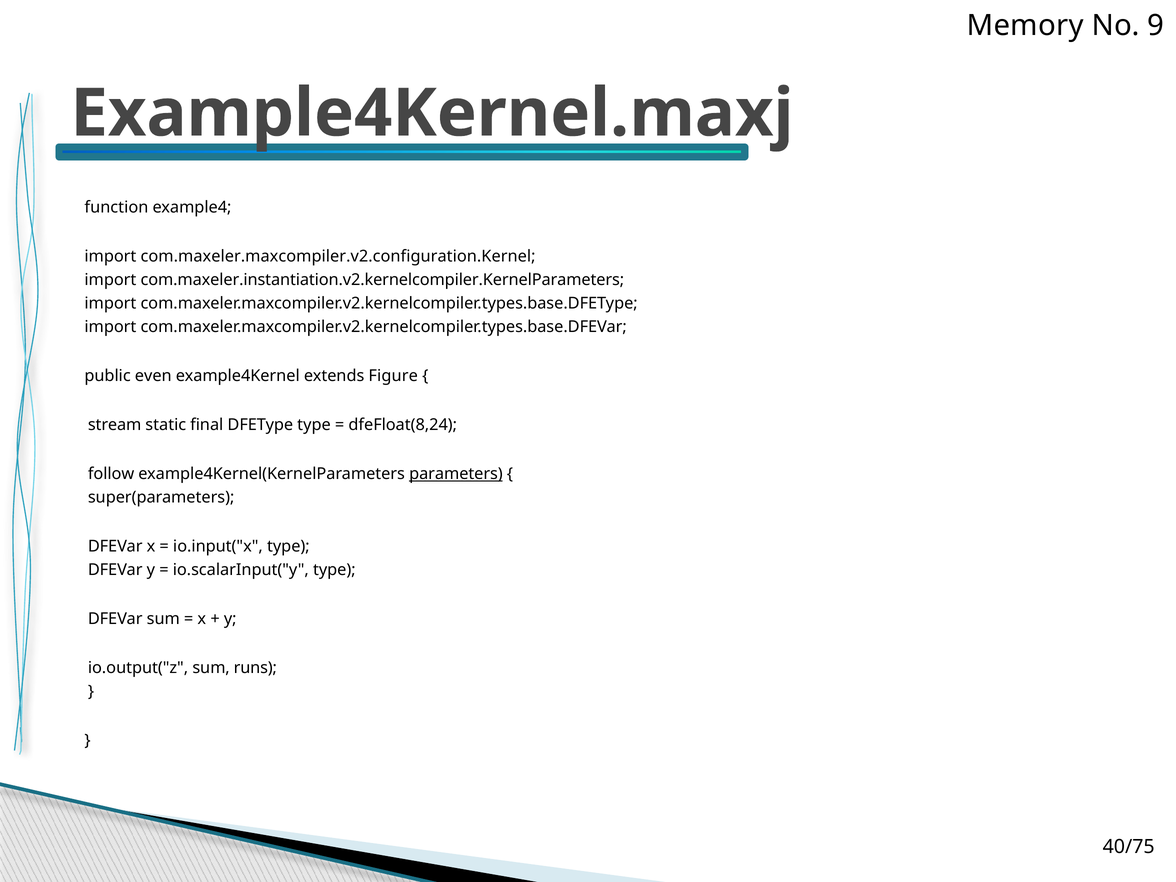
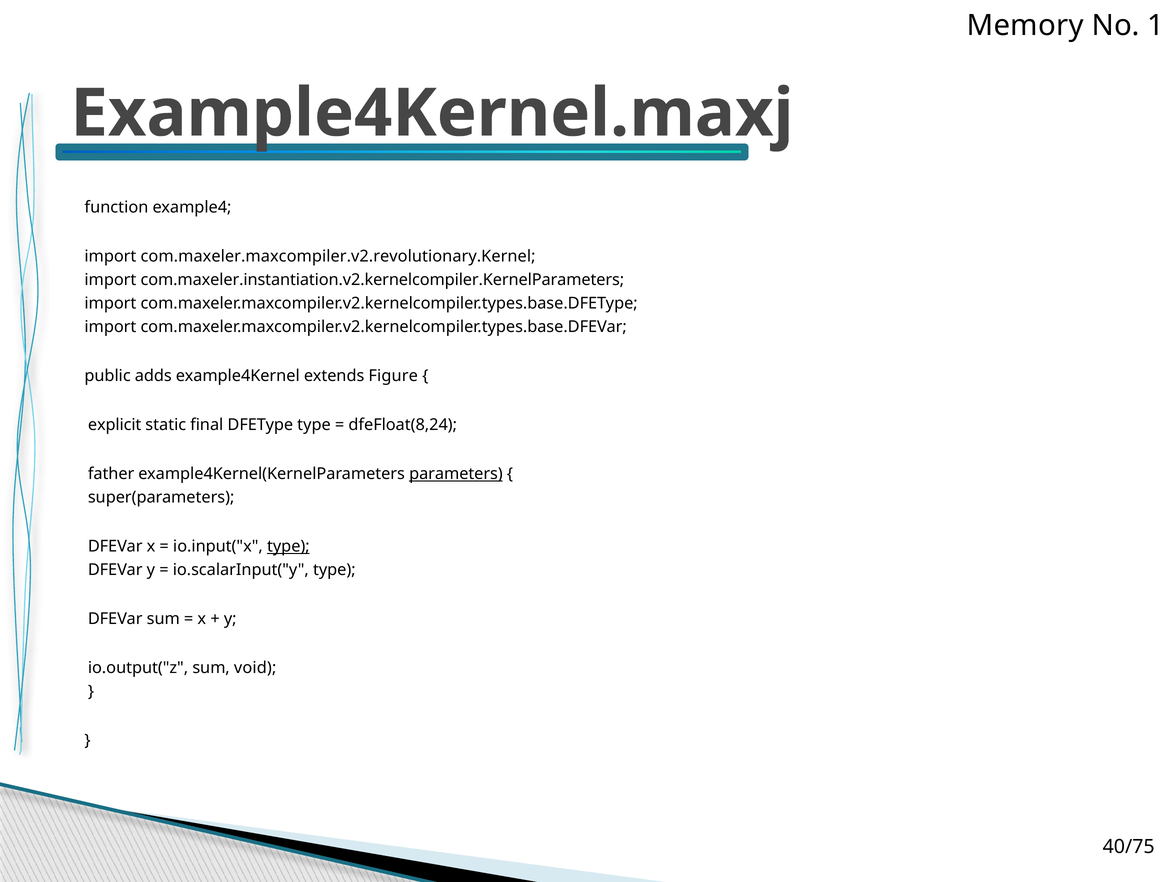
9: 9 -> 1
com.maxeler.maxcompiler.v2.configuration.Kernel: com.maxeler.maxcompiler.v2.configuration.Kernel -> com.maxeler.maxcompiler.v2.revolutionary.Kernel
even: even -> adds
stream: stream -> explicit
follow: follow -> father
type at (288, 546) underline: none -> present
runs: runs -> void
